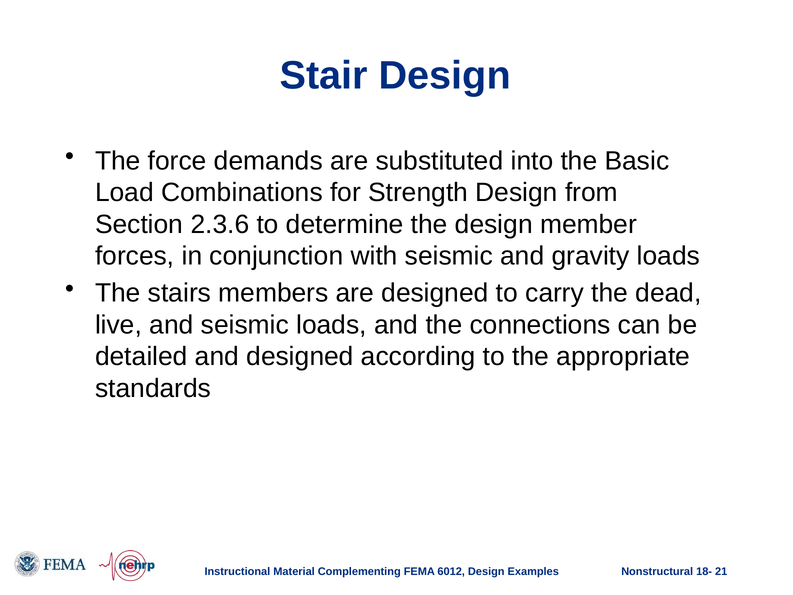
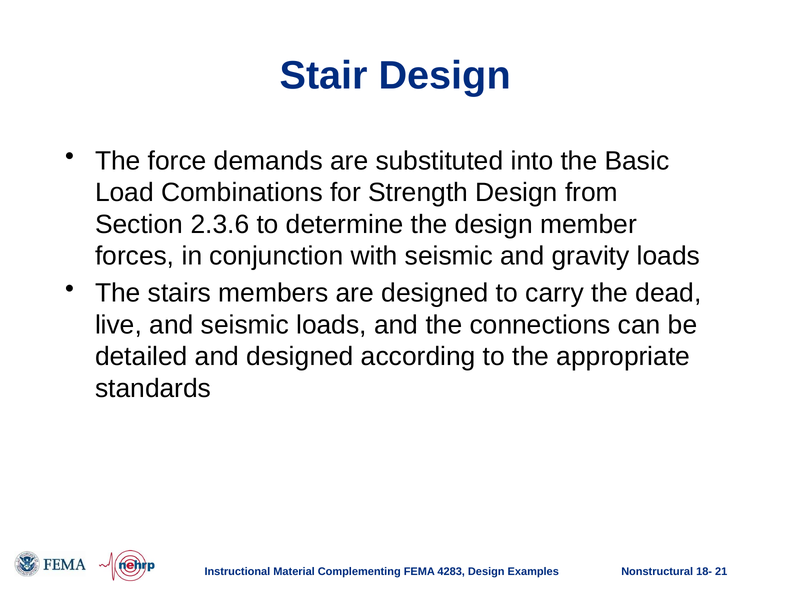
6012: 6012 -> 4283
